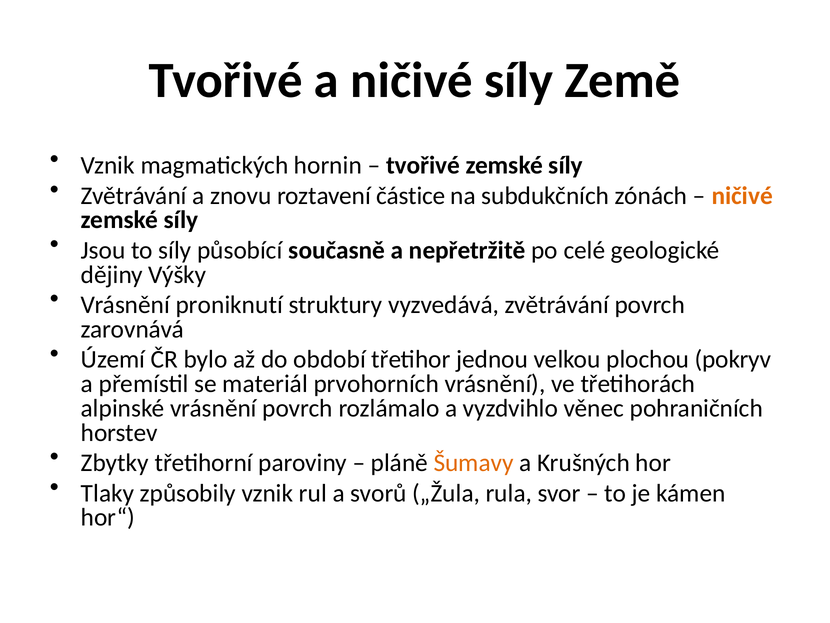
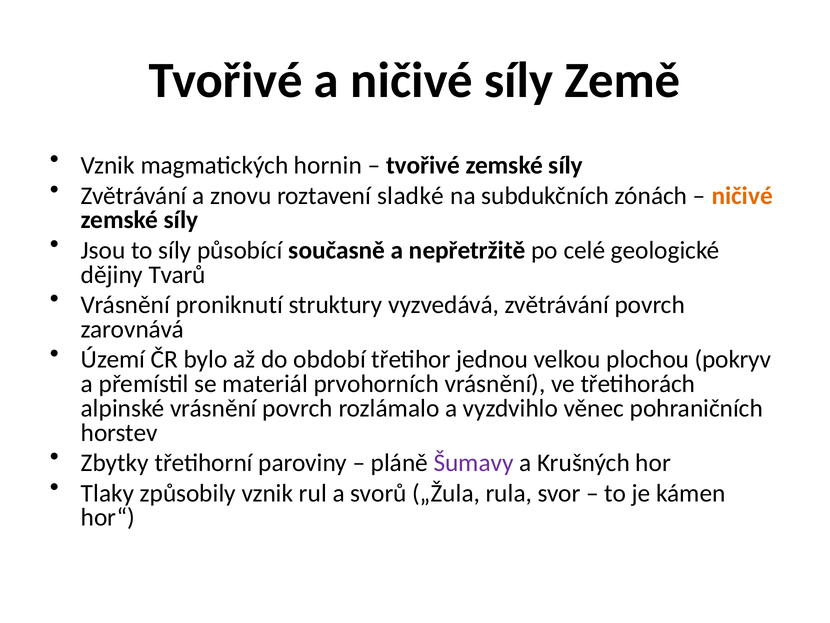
částice: částice -> sladké
Výšky: Výšky -> Tvarů
Šumavy colour: orange -> purple
